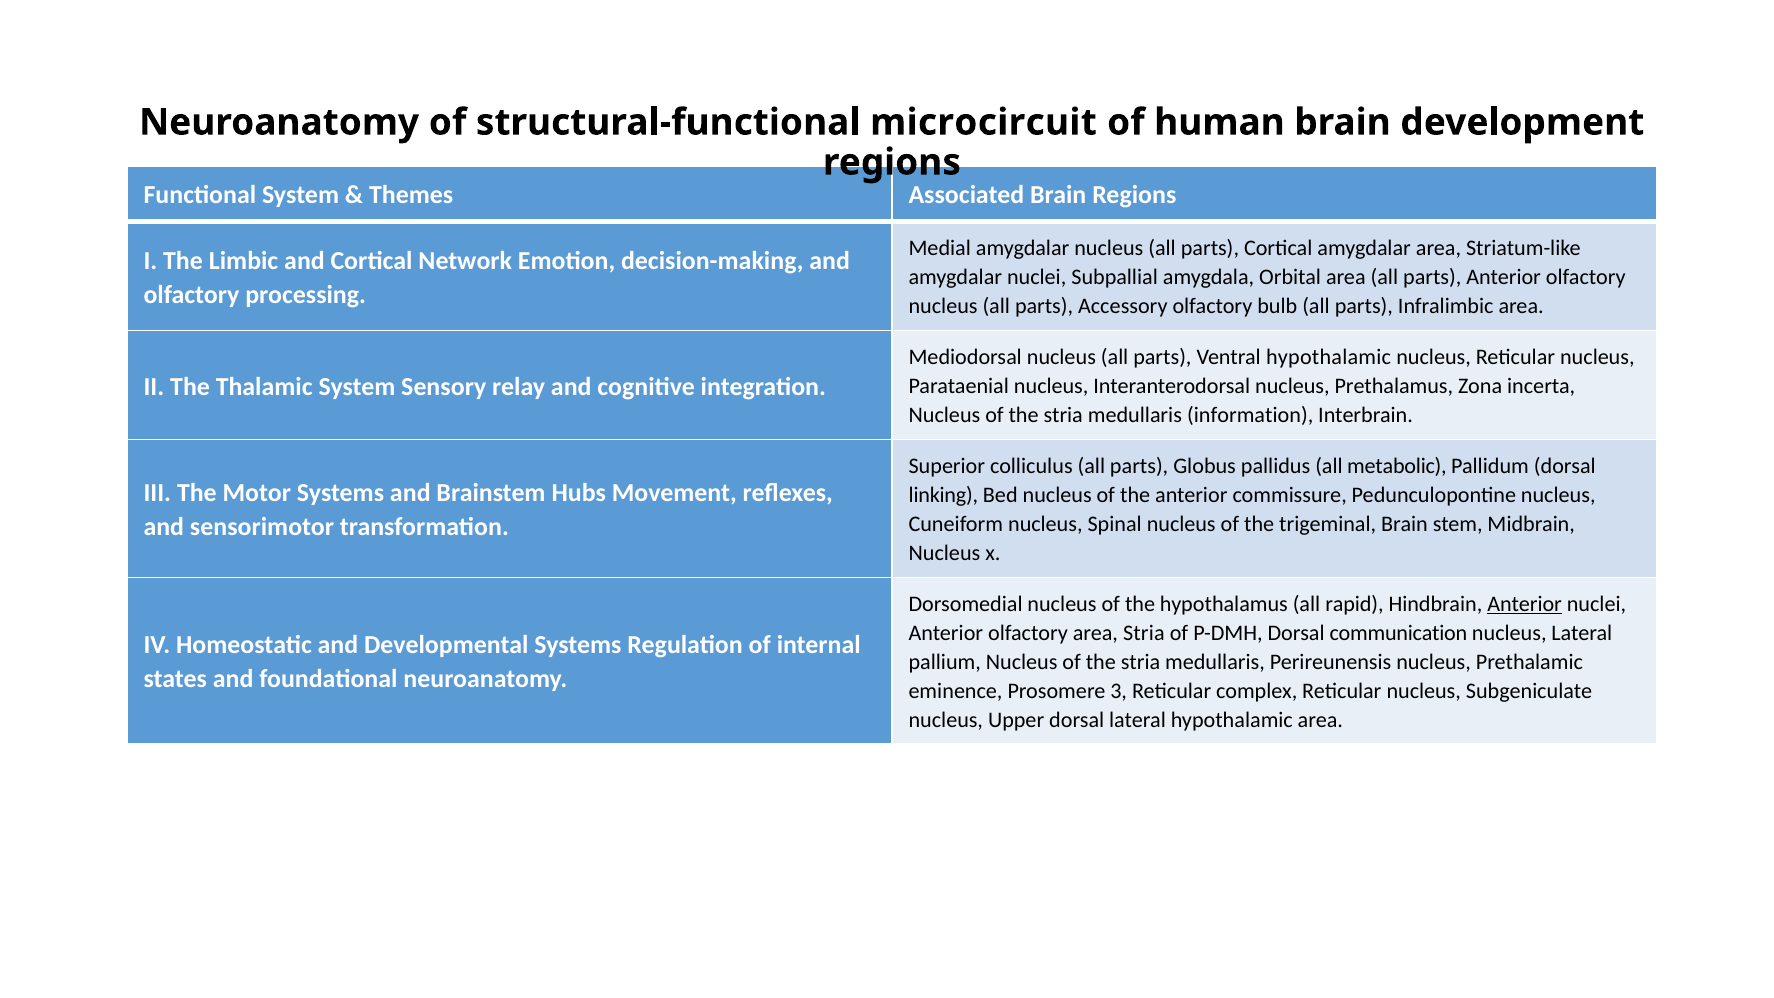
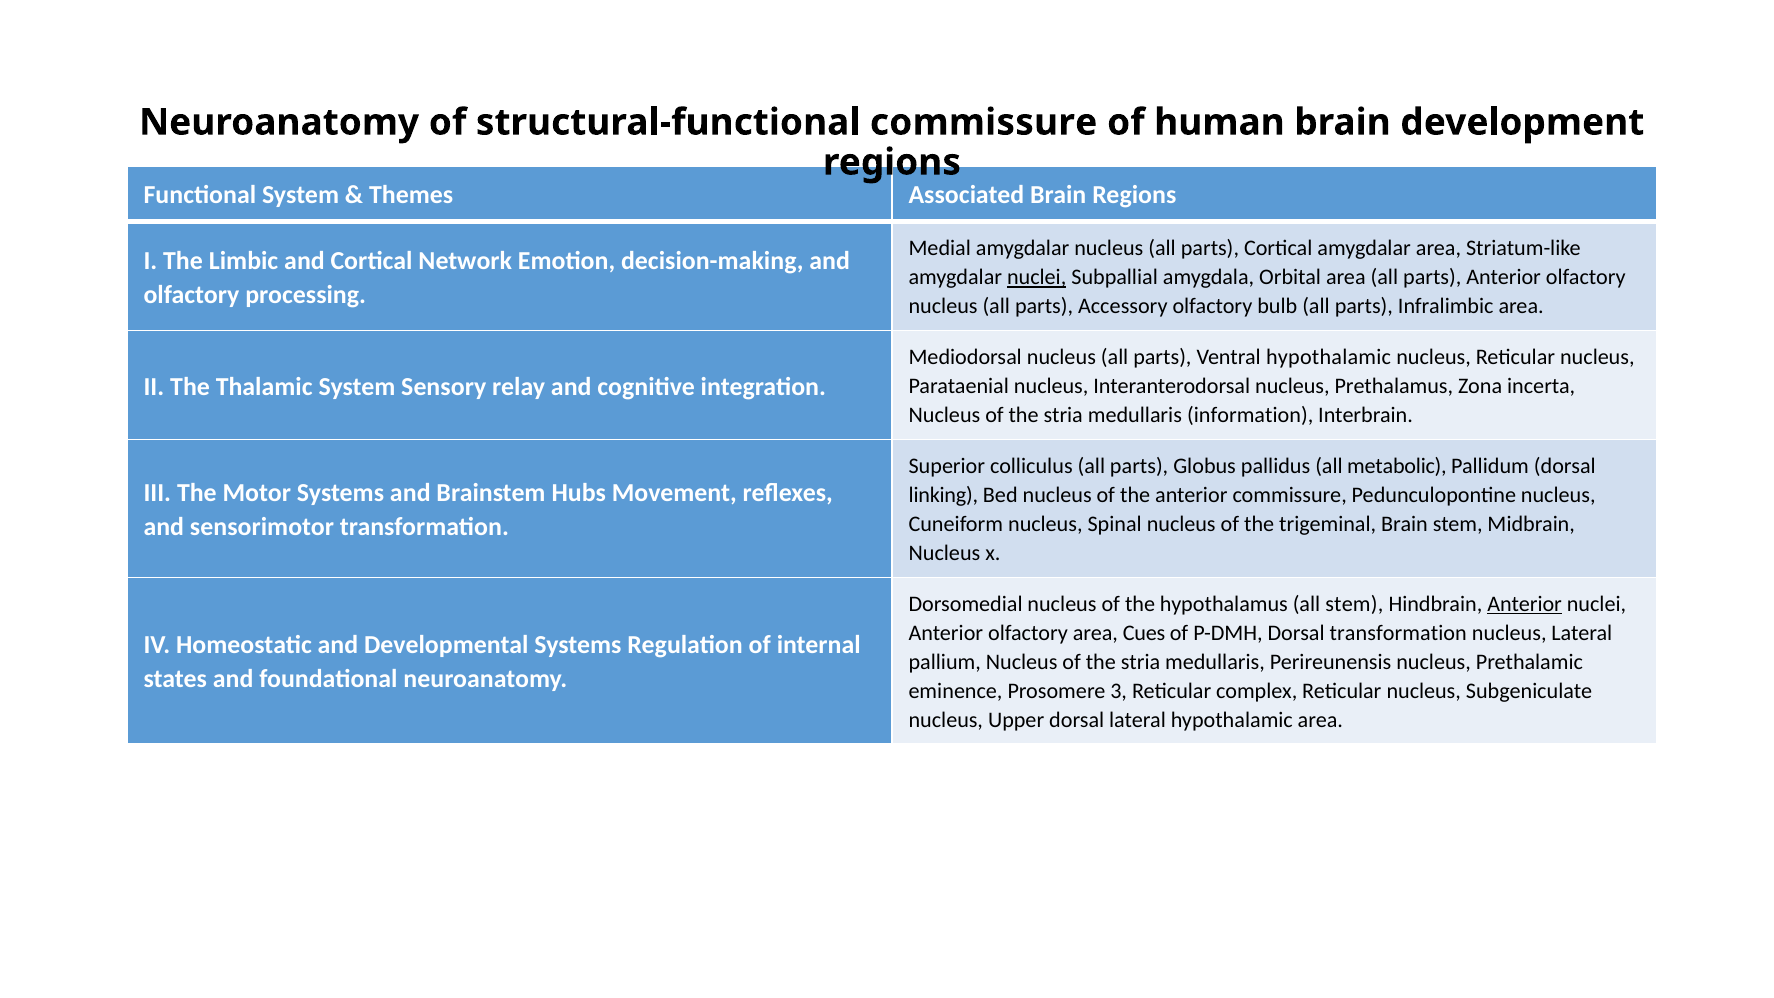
structural-functional microcircuit: microcircuit -> commissure
nuclei at (1037, 277) underline: none -> present
all rapid: rapid -> stem
area Stria: Stria -> Cues
Dorsal communication: communication -> transformation
